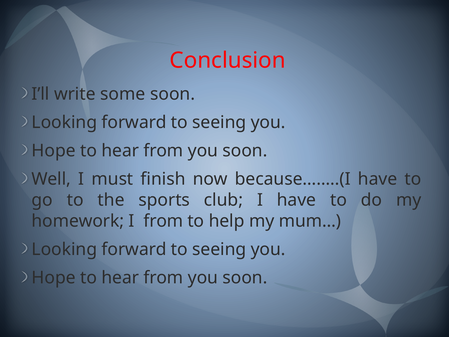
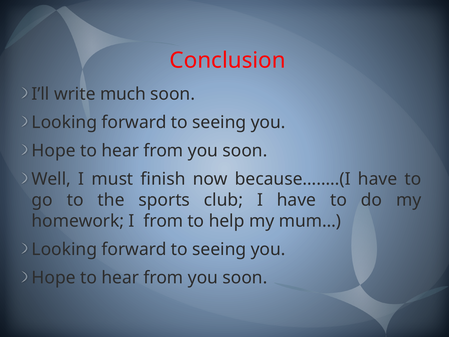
some: some -> much
